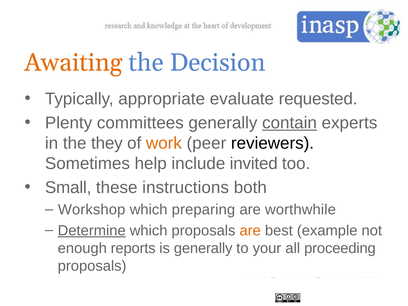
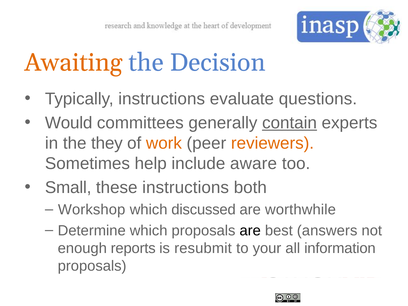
Typically appropriate: appropriate -> instructions
requested: requested -> questions
Plenty: Plenty -> Would
reviewers colour: black -> orange
invited: invited -> aware
preparing: preparing -> discussed
Determine underline: present -> none
are at (250, 231) colour: orange -> black
example: example -> answers
is generally: generally -> resubmit
proceeding: proceeding -> information
